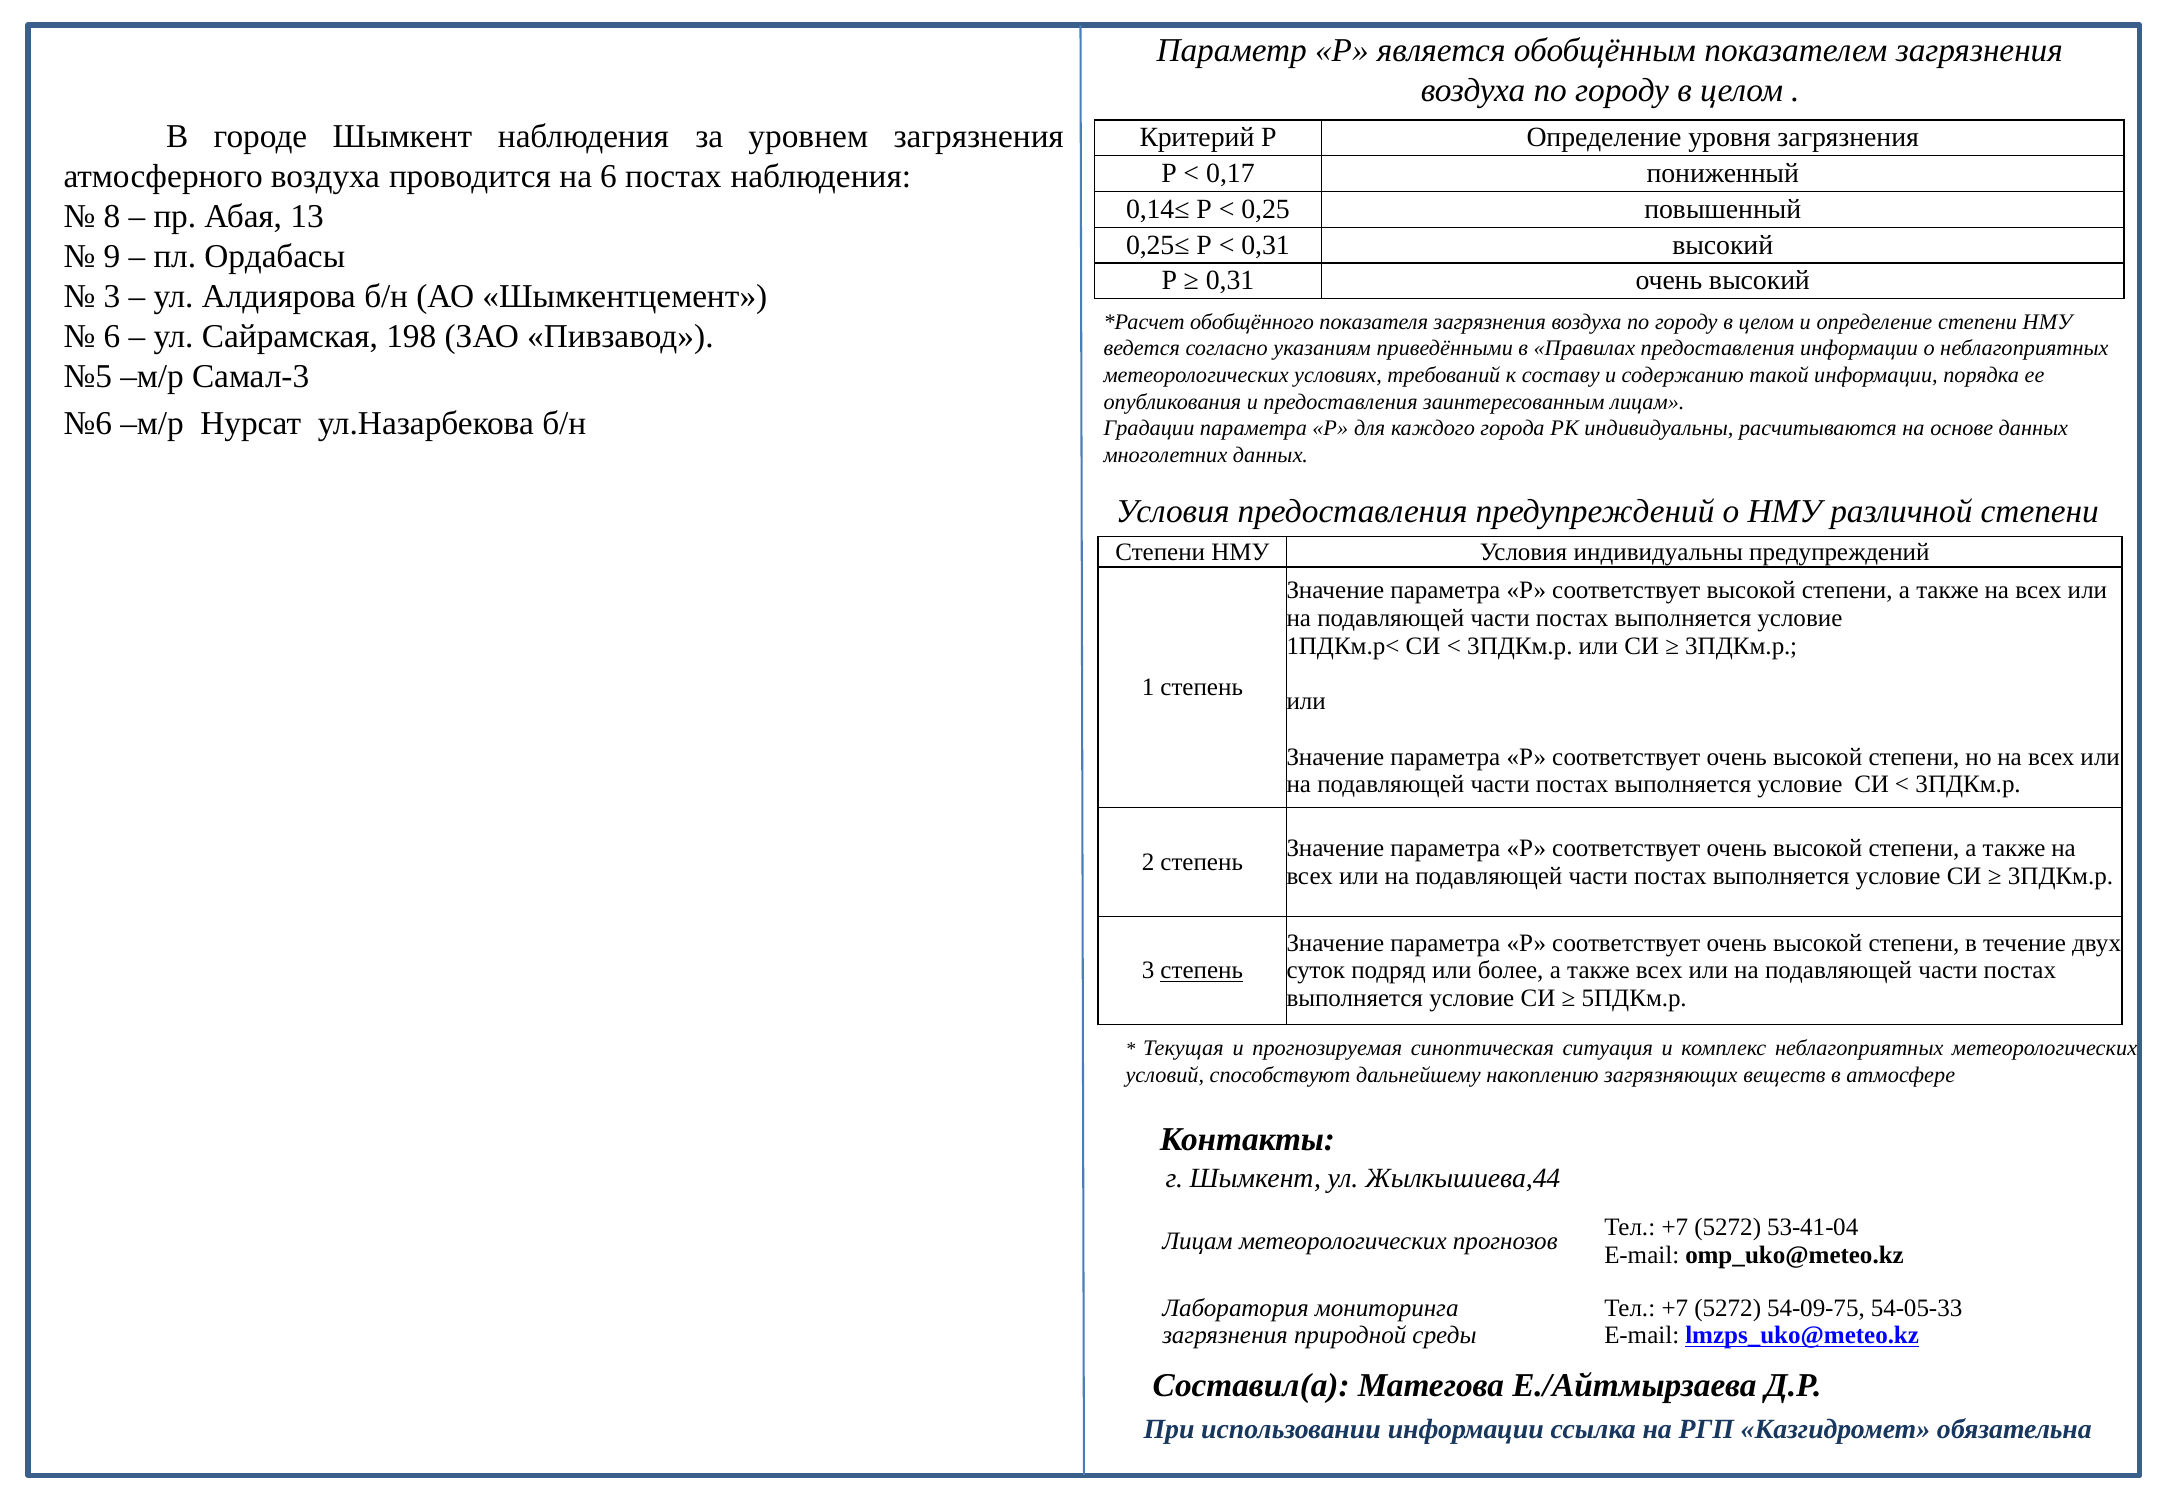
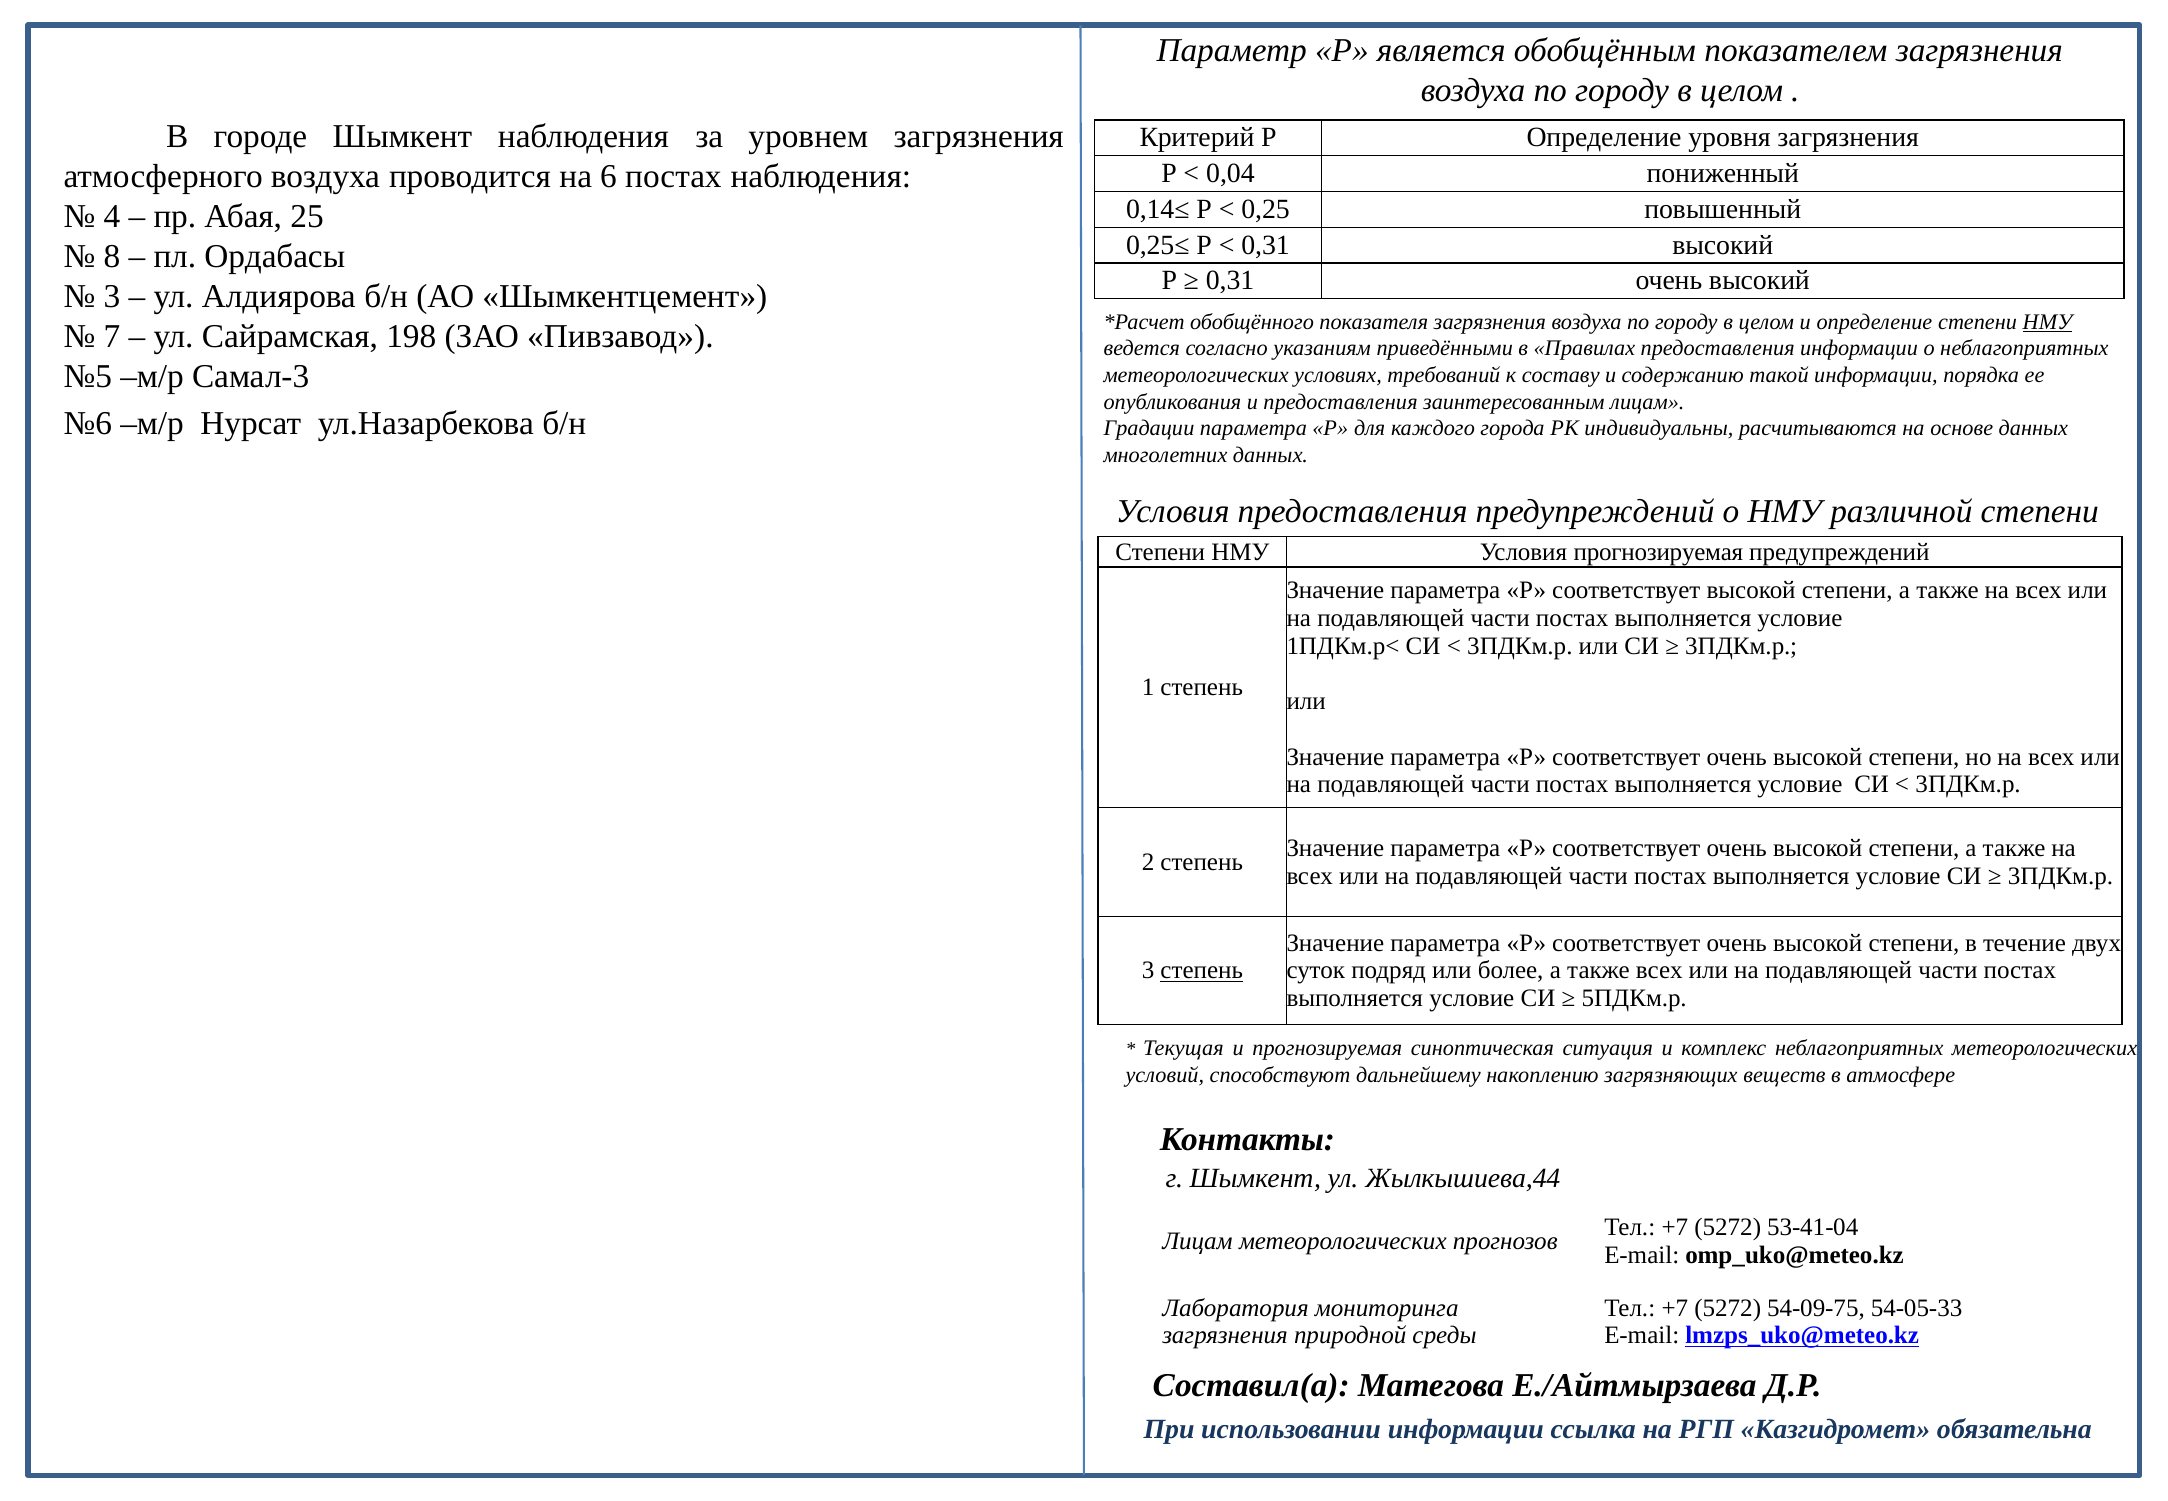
0,17: 0,17 -> 0,04
8: 8 -> 4
13: 13 -> 25
9: 9 -> 8
НМУ at (2047, 322) underline: none -> present
6 at (112, 337): 6 -> 7
Условия индивидуальны: индивидуальны -> прогнозируемая
